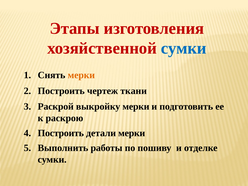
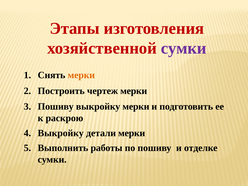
сумки at (184, 48) colour: blue -> purple
чертеж ткани: ткани -> мерки
Раскрой at (56, 107): Раскрой -> Пошиву
Построить at (61, 133): Построить -> Выкройку
